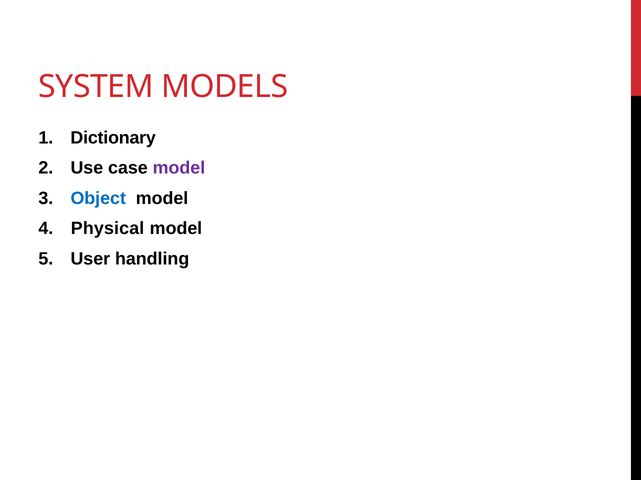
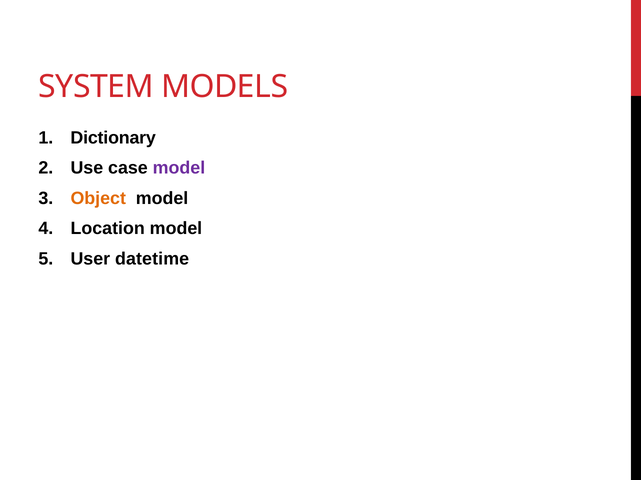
Object colour: blue -> orange
Physical: Physical -> Location
handling: handling -> datetime
